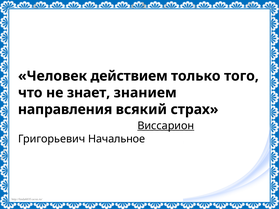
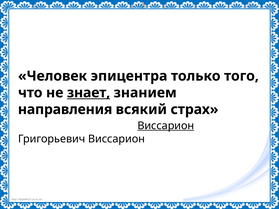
действием: действием -> эпицентра
знает underline: none -> present
Григорьевич Начальное: Начальное -> Виссарион
